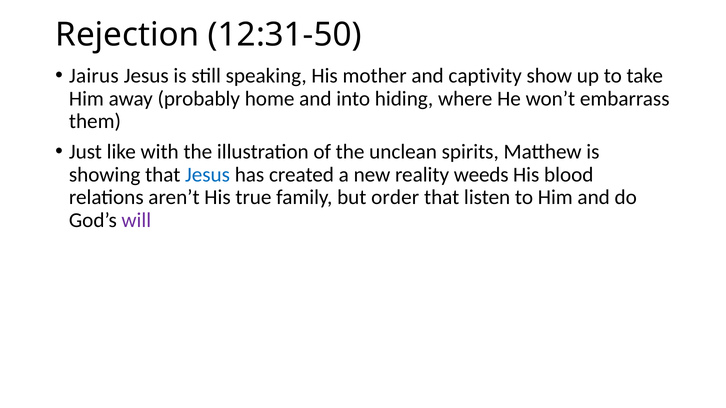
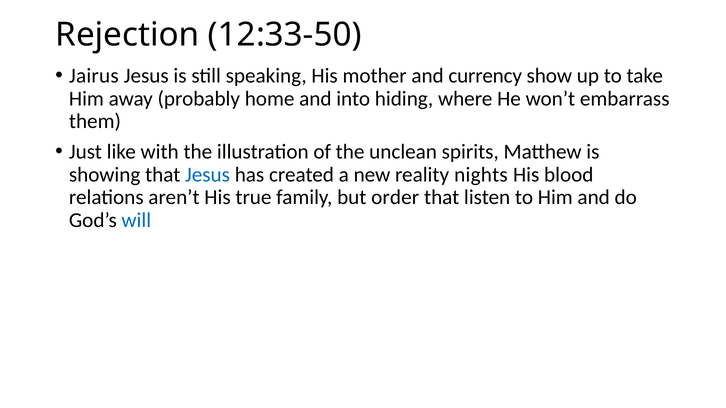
12:31-50: 12:31-50 -> 12:33-50
captivity: captivity -> currency
weeds: weeds -> nights
will colour: purple -> blue
